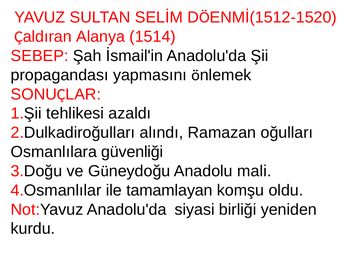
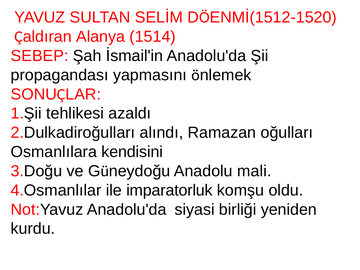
güvenliği: güvenliği -> kendisini
tamamlayan: tamamlayan -> imparatorluk
